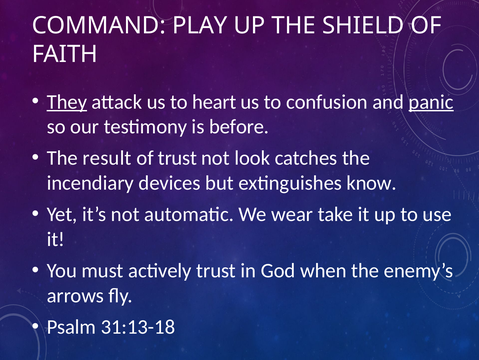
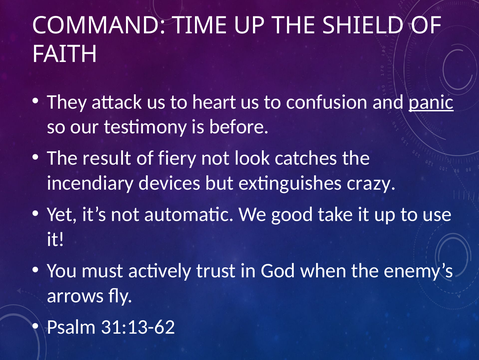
PLAY: PLAY -> TIME
They underline: present -> none
of trust: trust -> fiery
know: know -> crazy
wear: wear -> good
31:13-18: 31:13-18 -> 31:13-62
